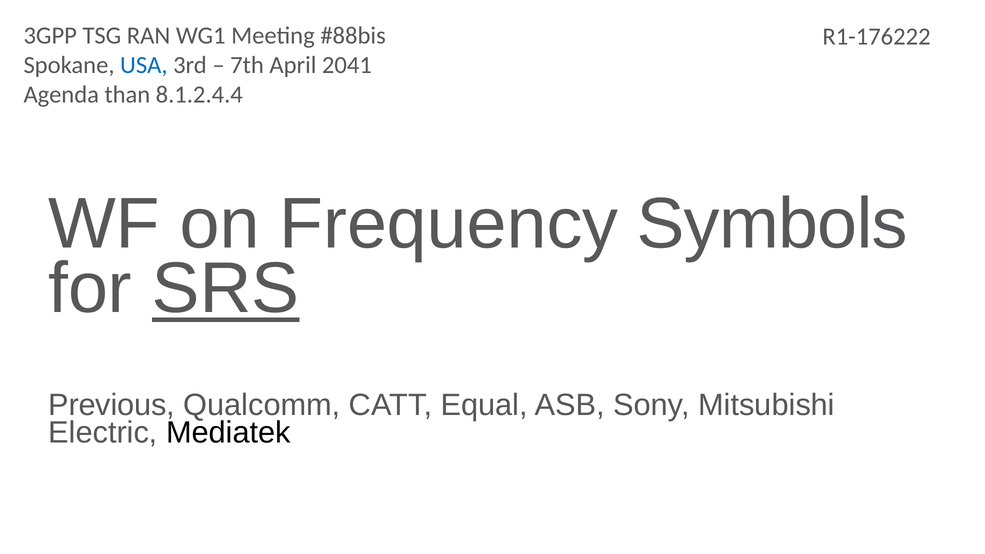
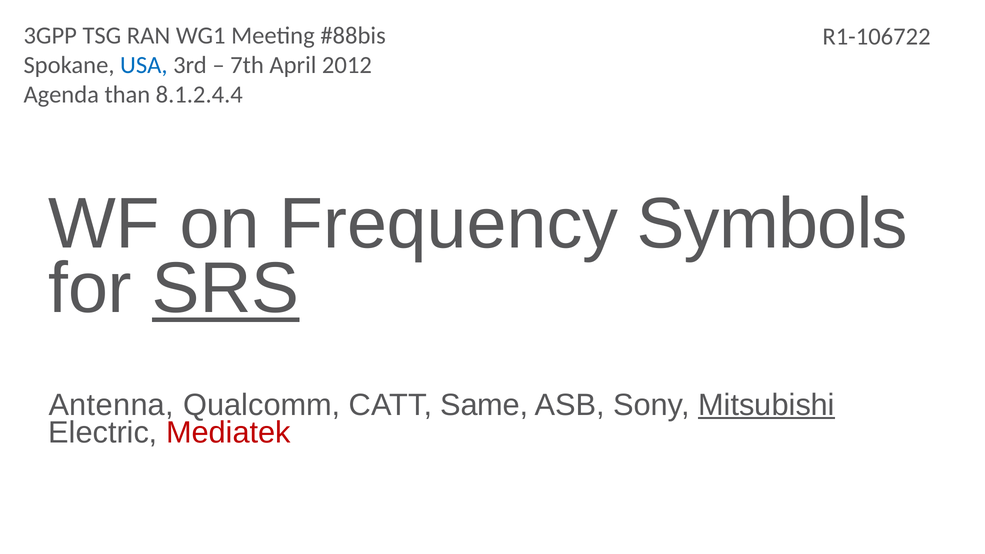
R1-176222: R1-176222 -> R1-106722
2041: 2041 -> 2012
Previous: Previous -> Antenna
Equal: Equal -> Same
Mitsubishi underline: none -> present
Mediatek colour: black -> red
